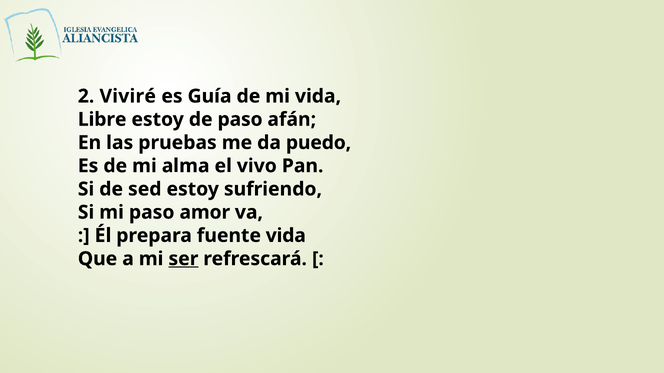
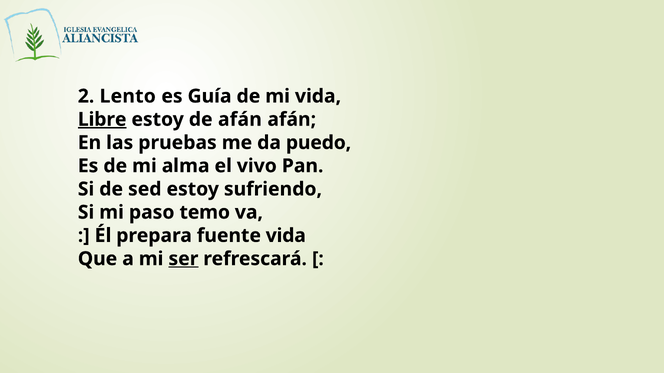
Viviré: Viviré -> Lento
Libre underline: none -> present
de paso: paso -> afán
amor: amor -> temo
